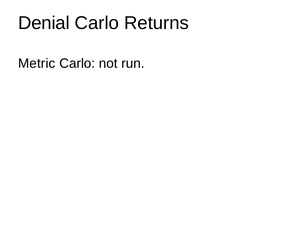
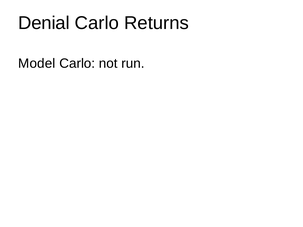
Metric: Metric -> Model
